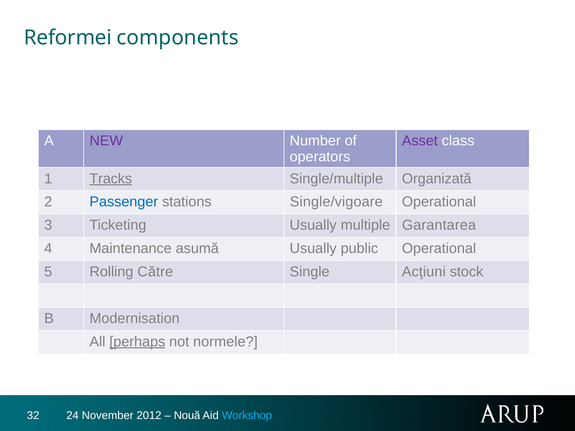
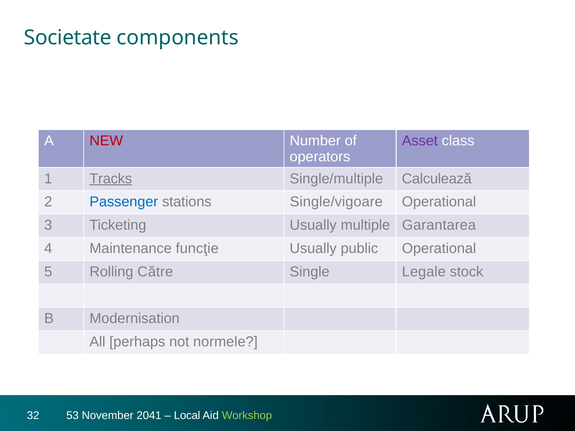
Reformei: Reformei -> Societate
NEW colour: purple -> red
Organizată: Organizată -> Calculează
asumă: asumă -> funcţie
Acţiuni: Acţiuni -> Legale
perhaps underline: present -> none
24: 24 -> 53
2012: 2012 -> 2041
Nouă: Nouă -> Local
Workshop colour: light blue -> light green
